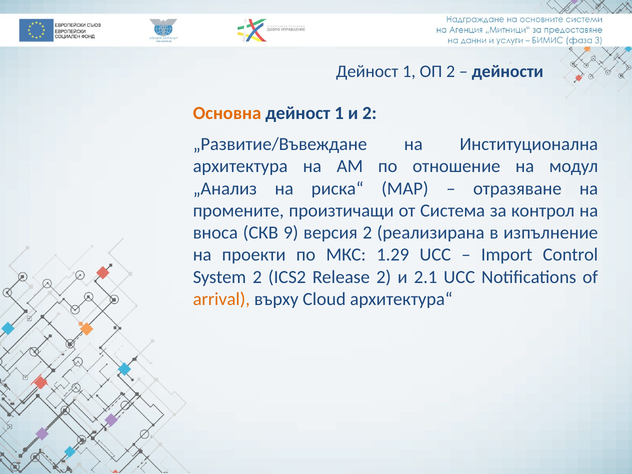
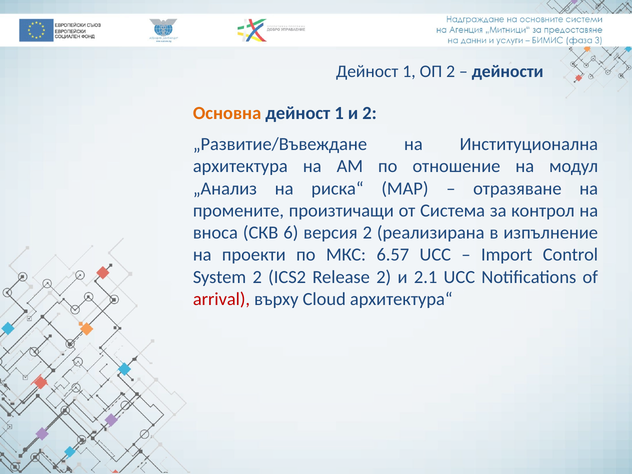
9: 9 -> 6
1.29: 1.29 -> 6.57
arrival colour: orange -> red
